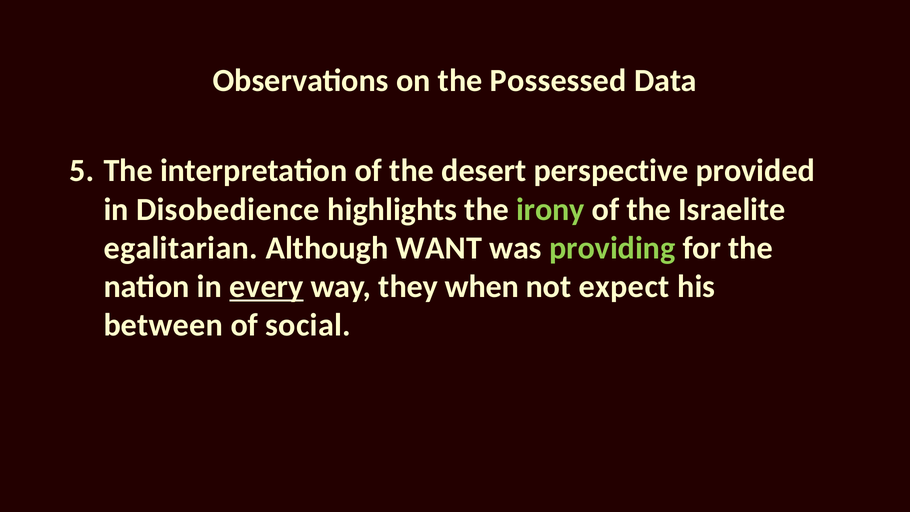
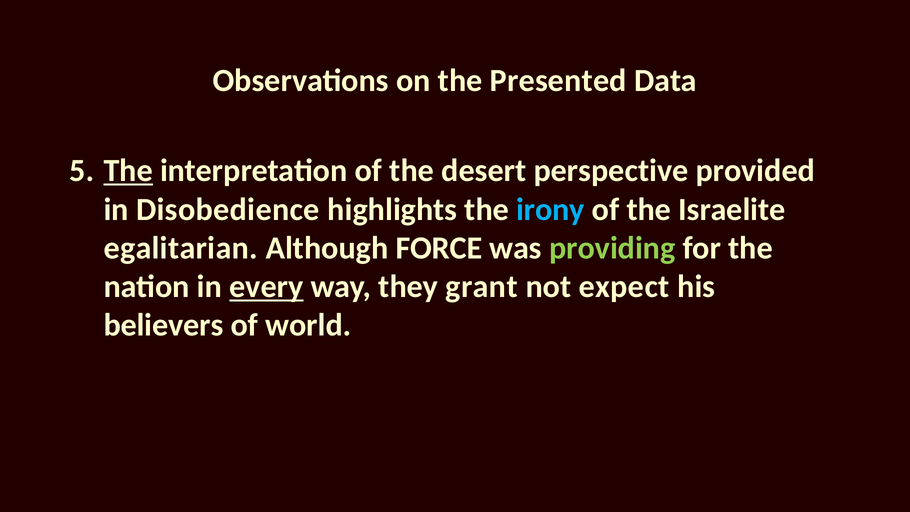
Possessed: Possessed -> Presented
The at (128, 171) underline: none -> present
irony colour: light green -> light blue
WANT: WANT -> FORCE
when: when -> grant
between: between -> believers
social: social -> world
